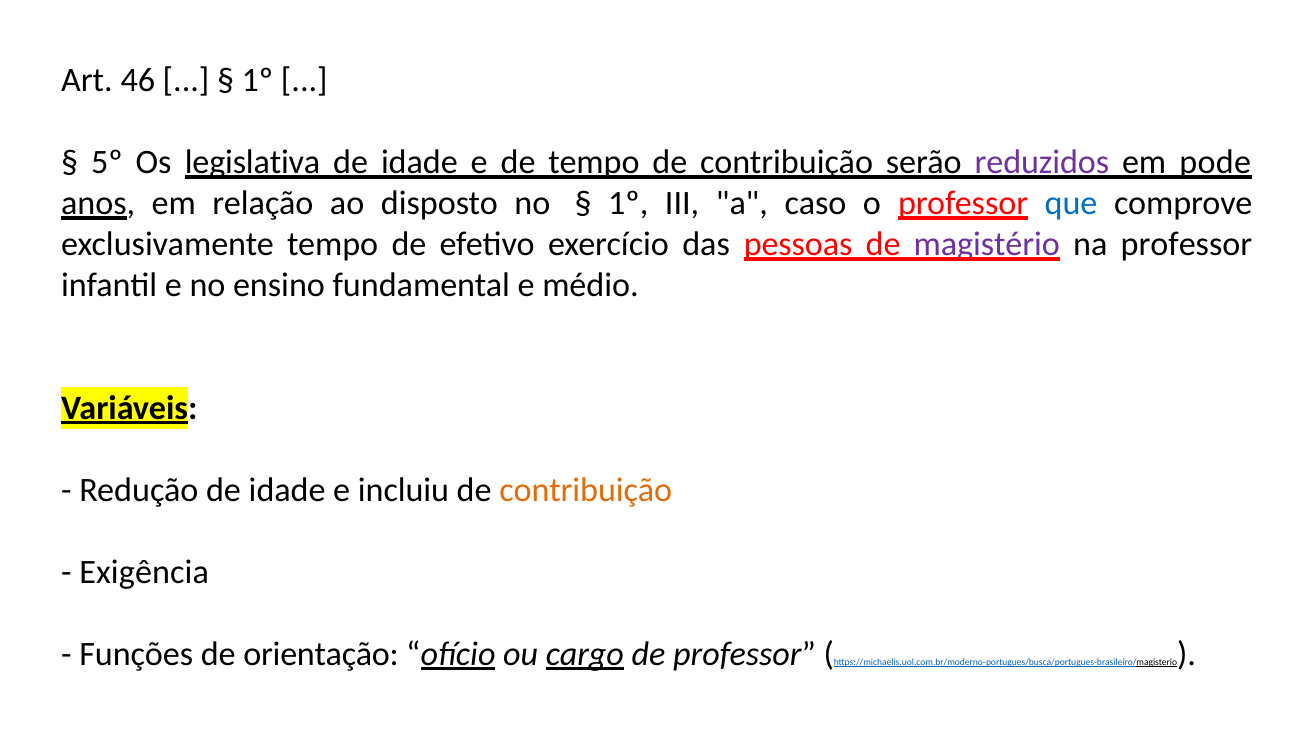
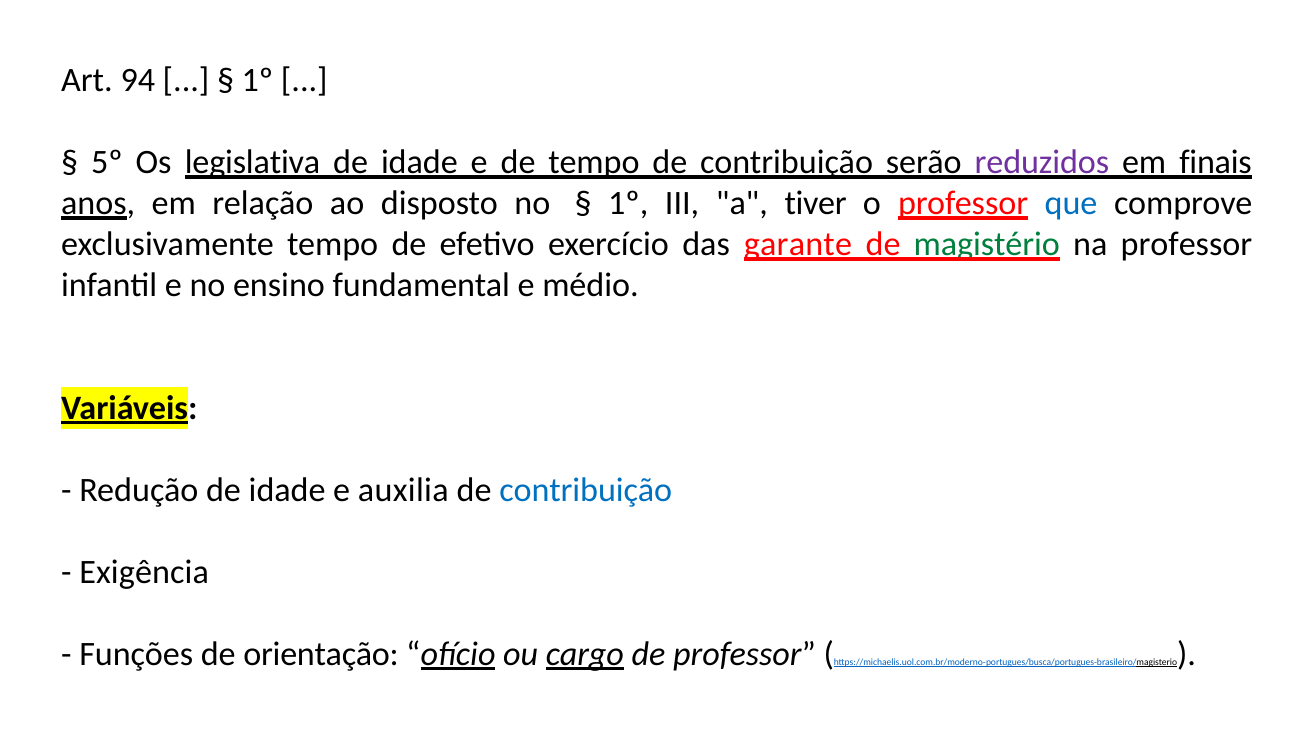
46: 46 -> 94
pode: pode -> finais
caso: caso -> tiver
pessoas: pessoas -> garante
magistério colour: purple -> green
incluiu: incluiu -> auxilia
contribuição at (586, 490) colour: orange -> blue
